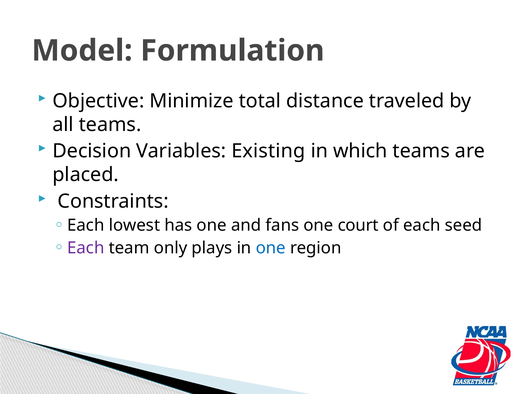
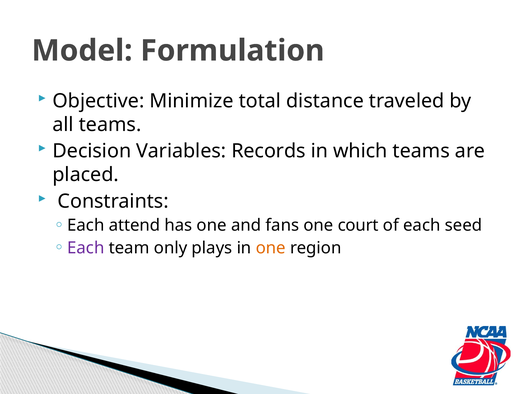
Existing: Existing -> Records
lowest: lowest -> attend
one at (271, 248) colour: blue -> orange
